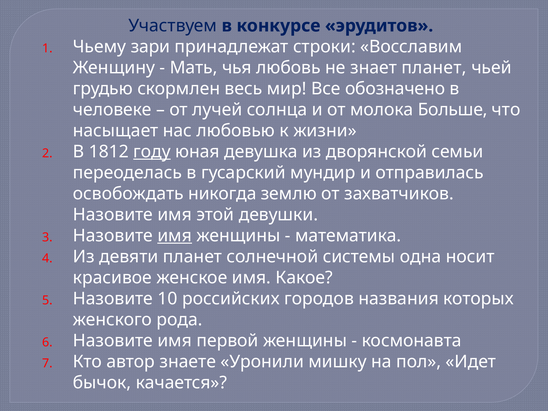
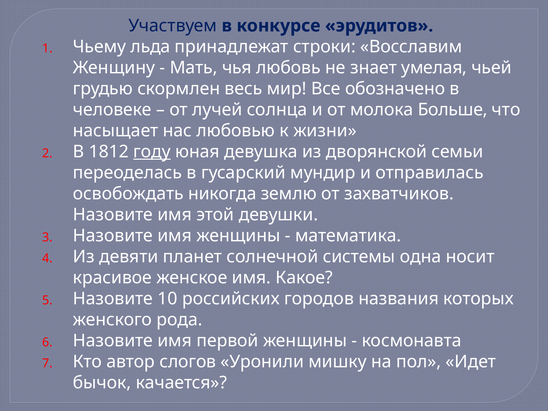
зари: зари -> льда
знает планет: планет -> умелая
имя at (175, 236) underline: present -> none
знаете: знаете -> слогов
